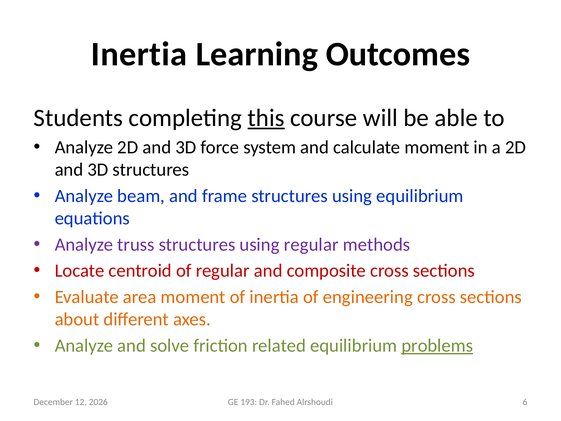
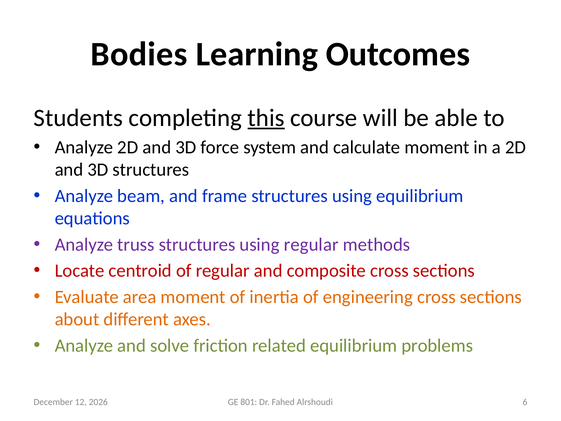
Inertia at (139, 54): Inertia -> Bodies
problems underline: present -> none
193: 193 -> 801
